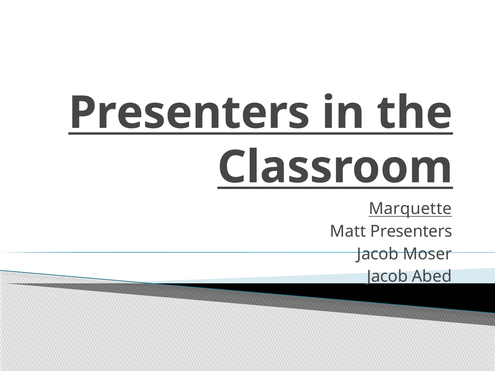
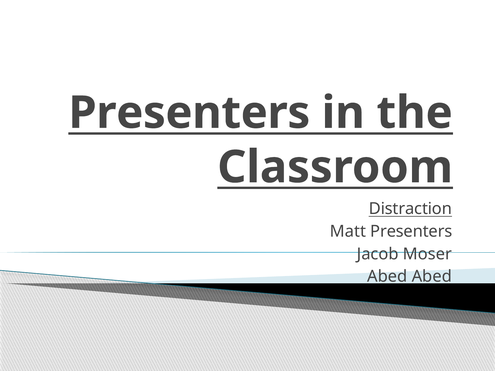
Marquette: Marquette -> Distraction
Jacob at (387, 277): Jacob -> Abed
